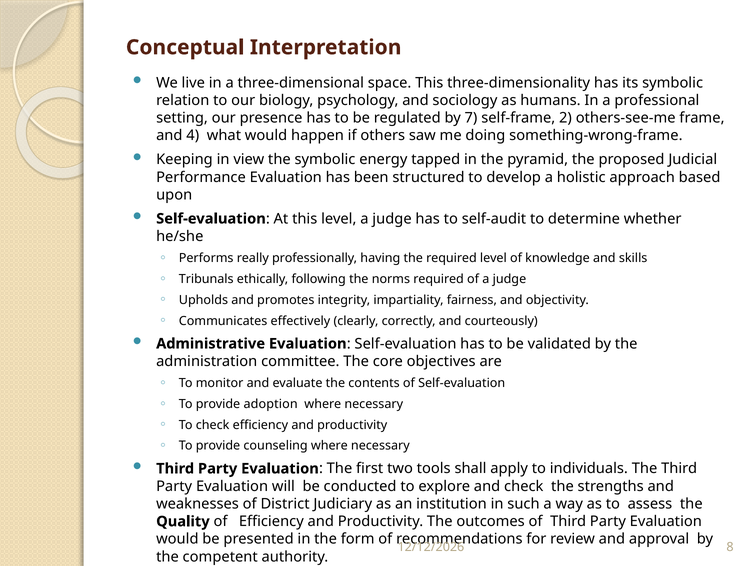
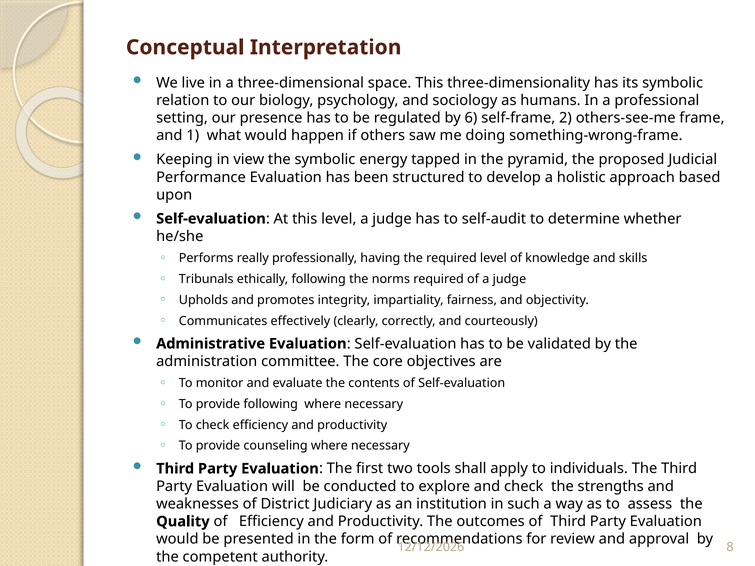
7: 7 -> 6
4: 4 -> 1
provide adoption: adoption -> following
